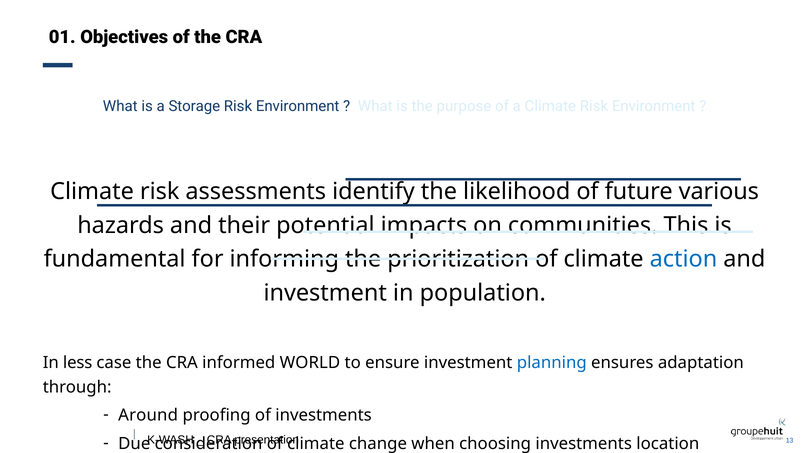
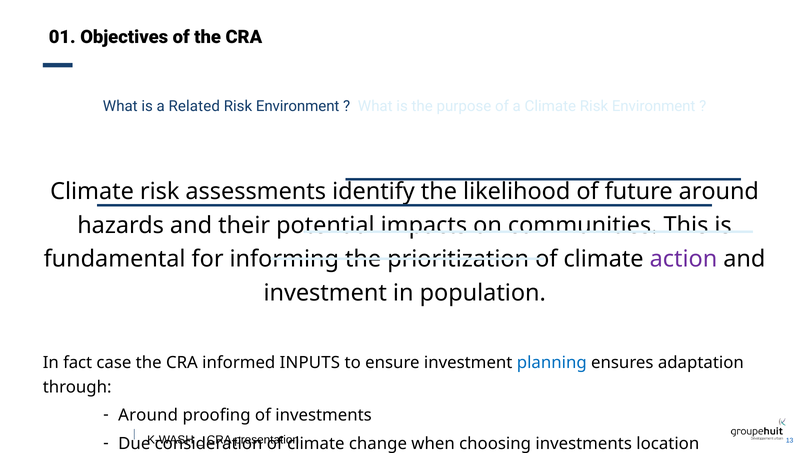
Storage: Storage -> Related
various at (719, 191): various -> around
action colour: blue -> purple
less: less -> fact
WORLD: WORLD -> INPUTS
